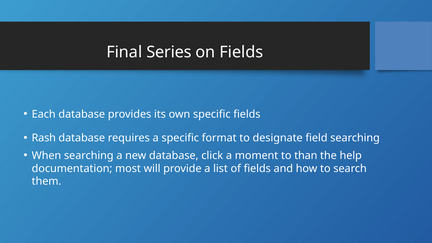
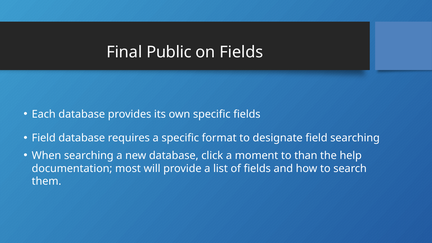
Series: Series -> Public
Rash at (44, 138): Rash -> Field
